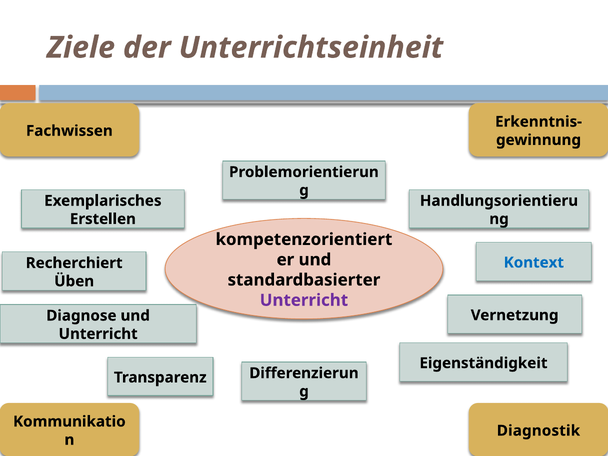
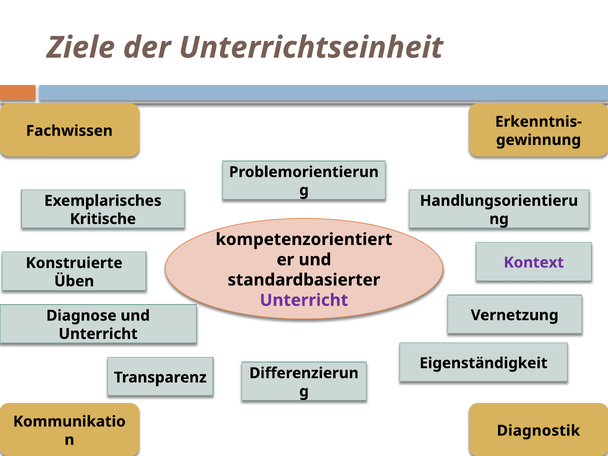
Erstellen: Erstellen -> Kritische
Kontext colour: blue -> purple
Recherchiert: Recherchiert -> Konstruierte
